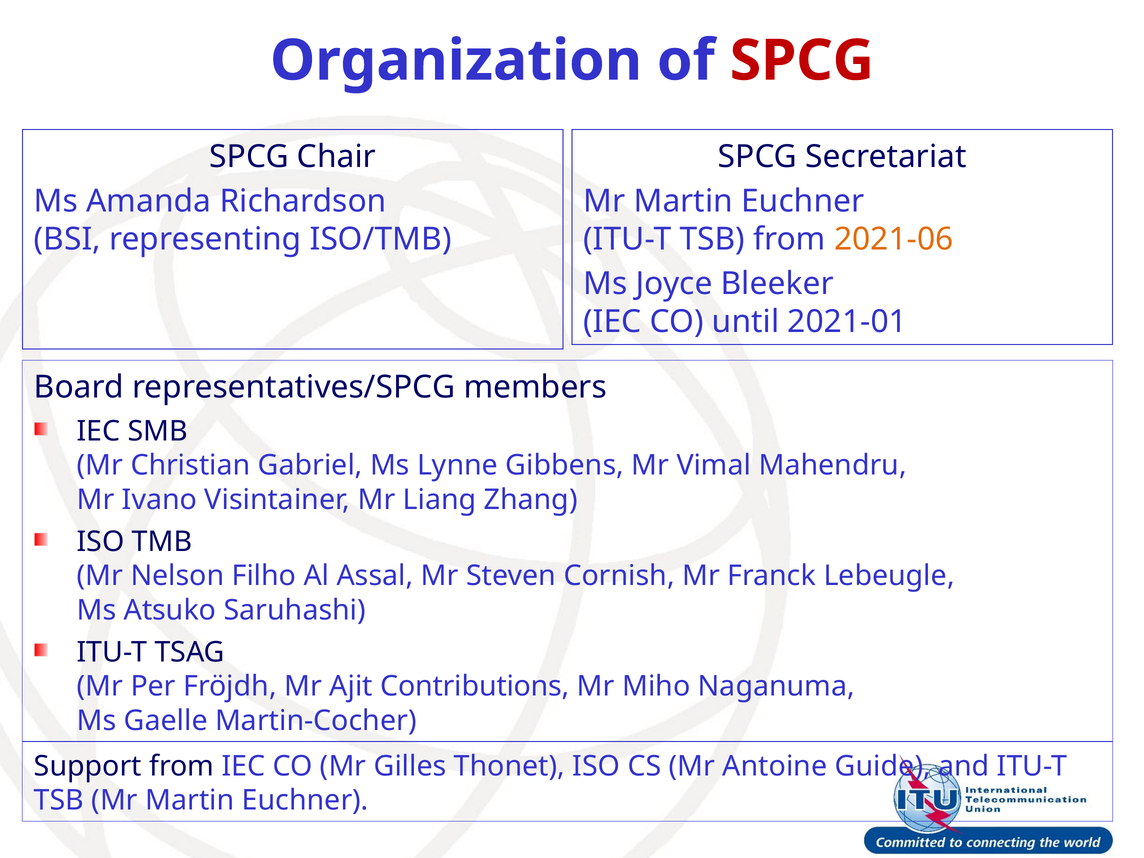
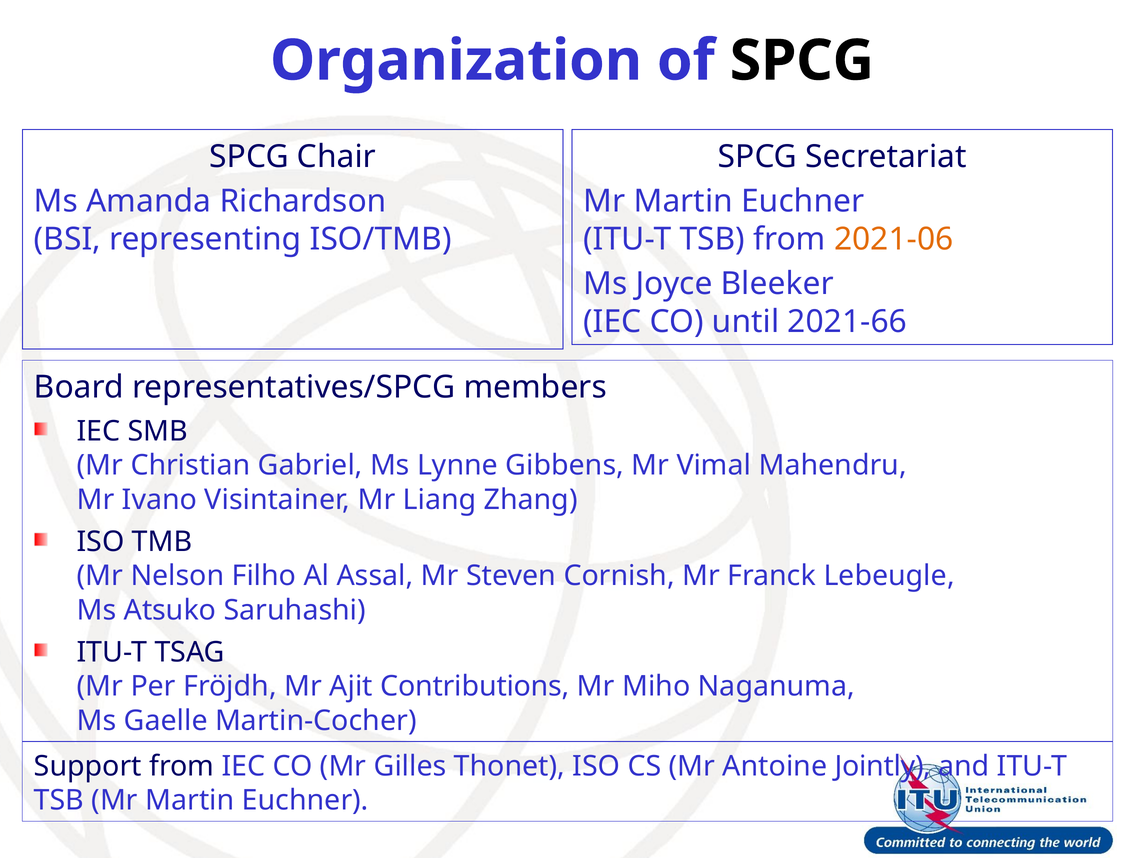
SPCG at (802, 61) colour: red -> black
2021-01: 2021-01 -> 2021-66
Guide: Guide -> Jointly
